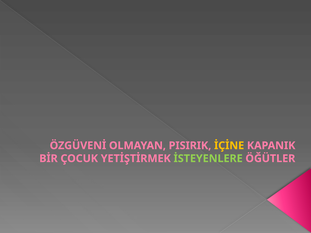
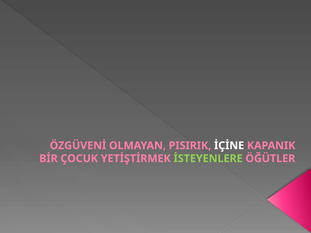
İÇİNE colour: yellow -> white
